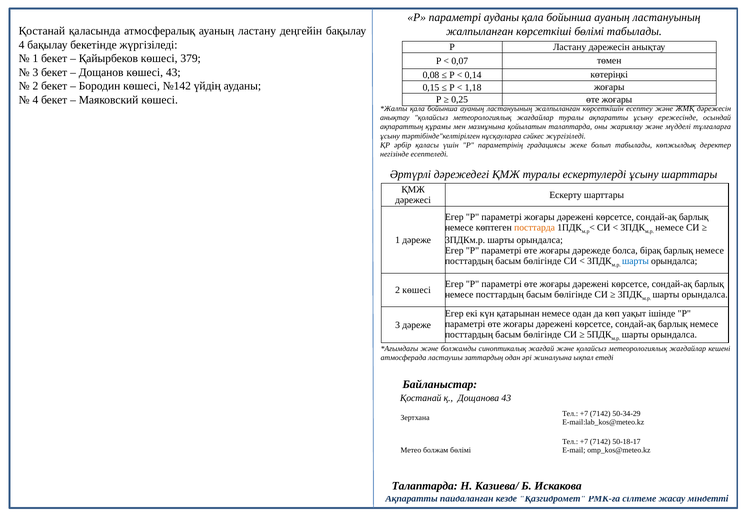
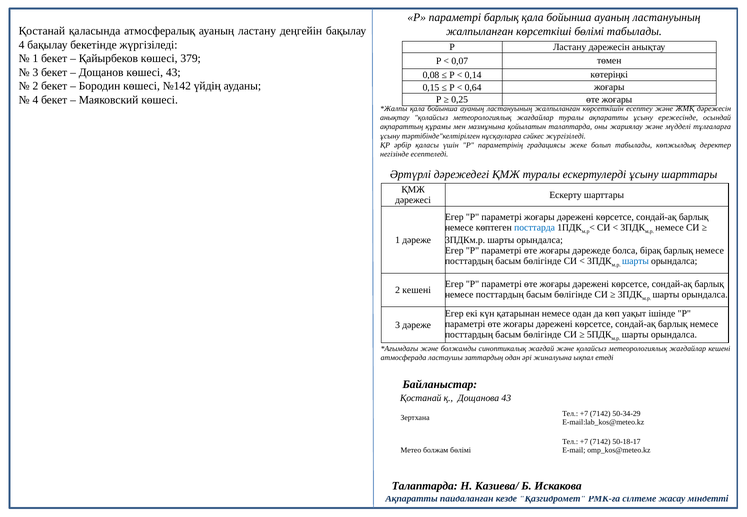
параметрі ауданы: ауданы -> барлық
1,18: 1,18 -> 0,64
посттарда colour: orange -> blue
2 көшесі: көшесі -> кешені
